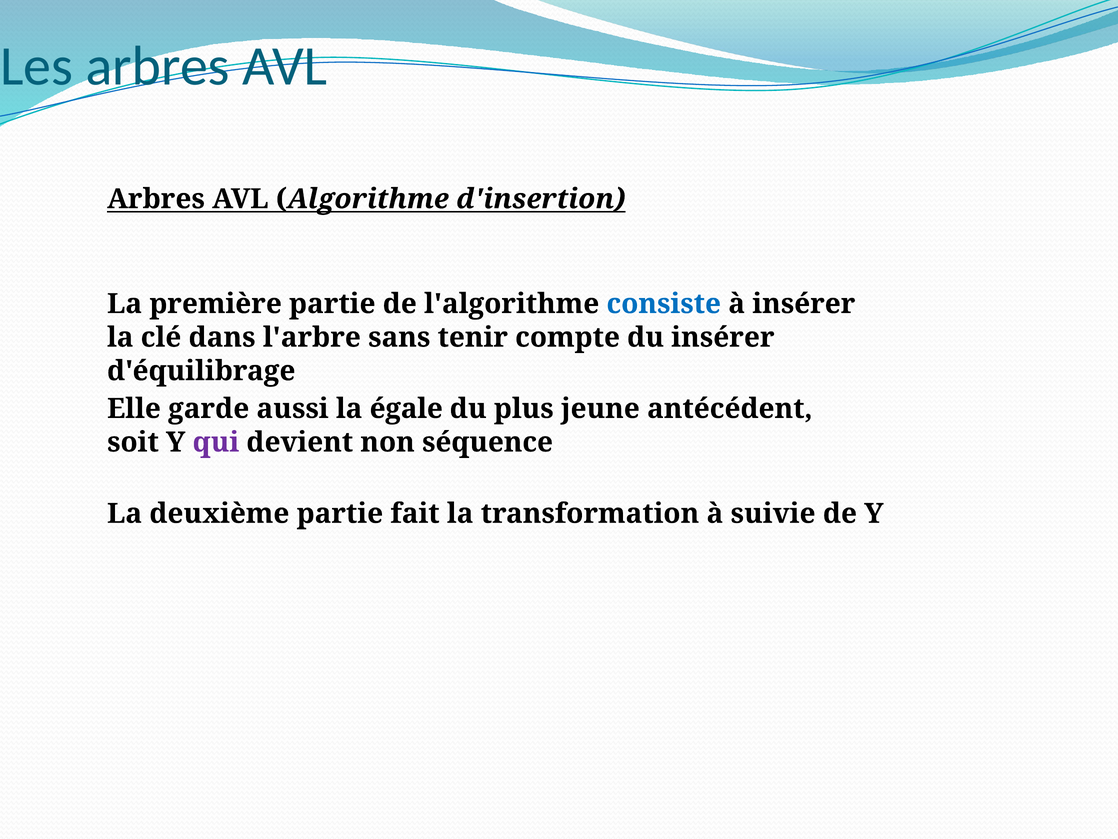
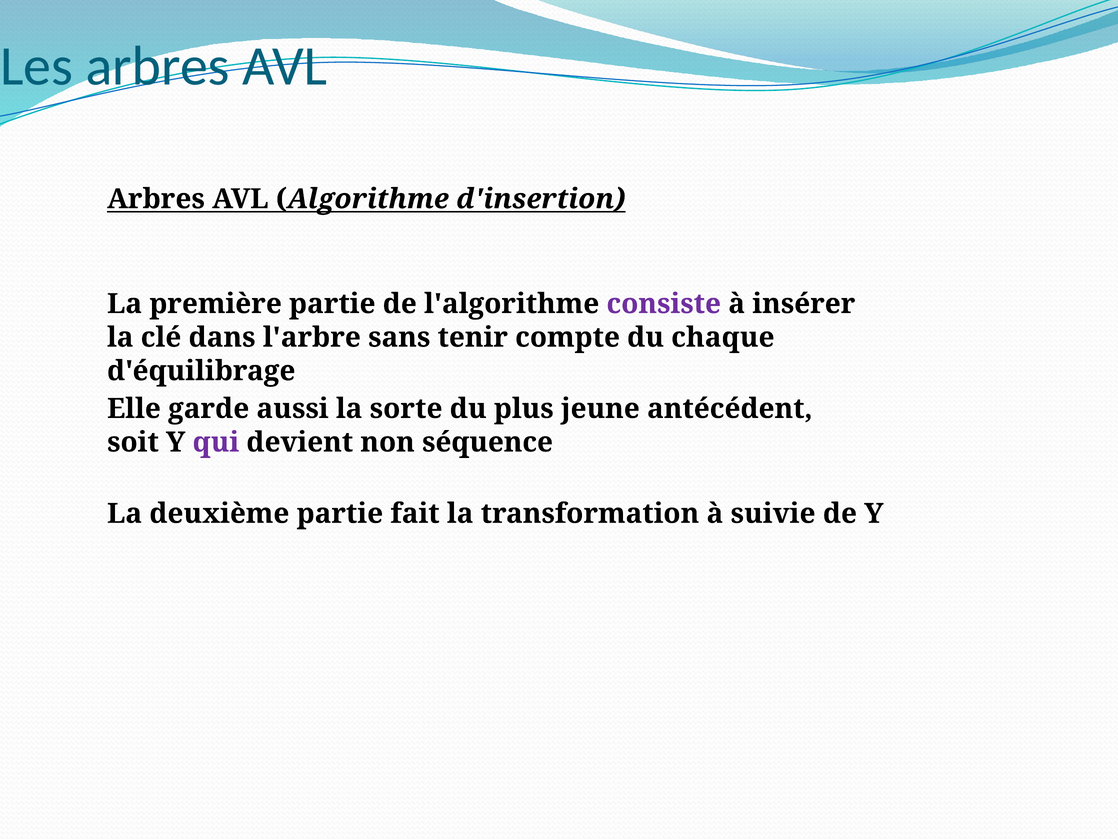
consiste colour: blue -> purple
du insérer: insérer -> chaque
égale: égale -> sorte
